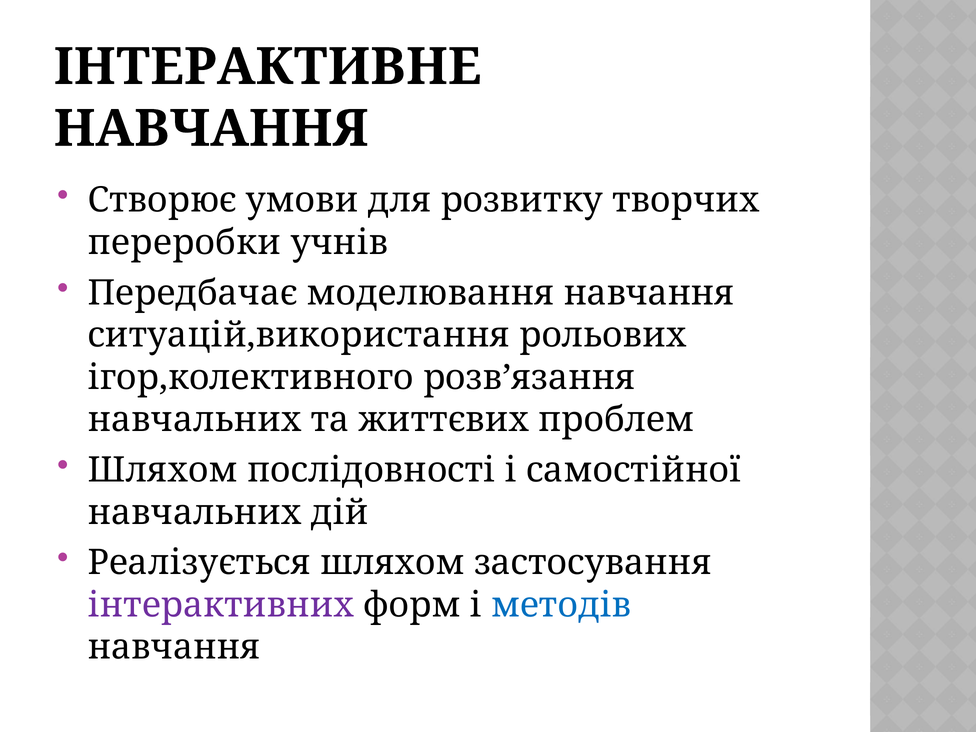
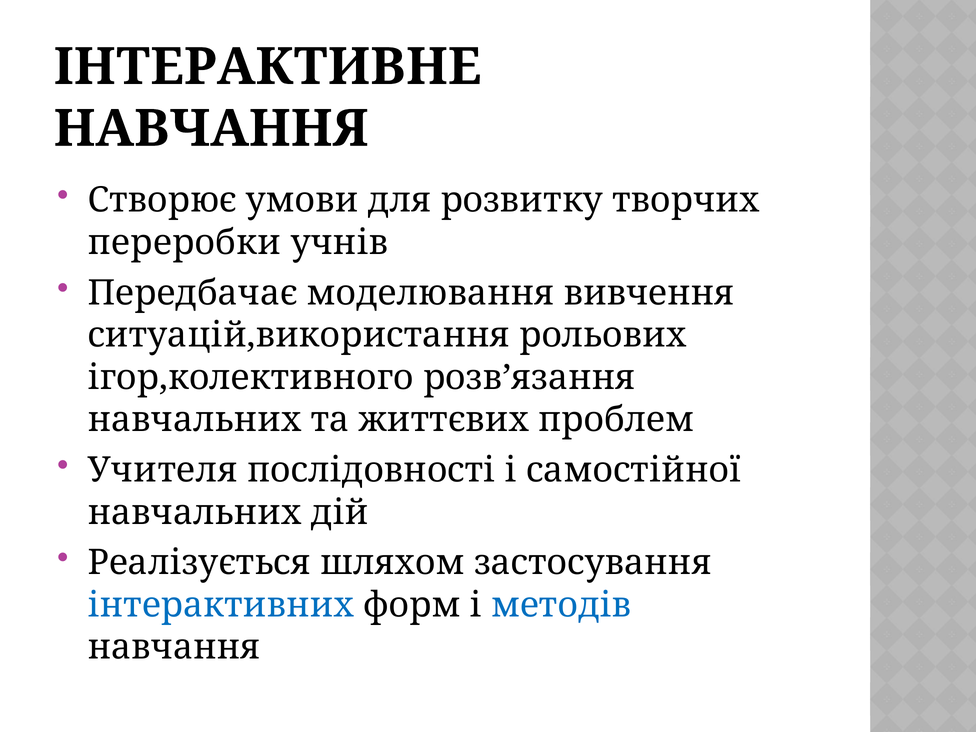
моделювання навчання: навчання -> вивчення
Шляхом at (163, 470): Шляхом -> Учителя
інтерактивних colour: purple -> blue
